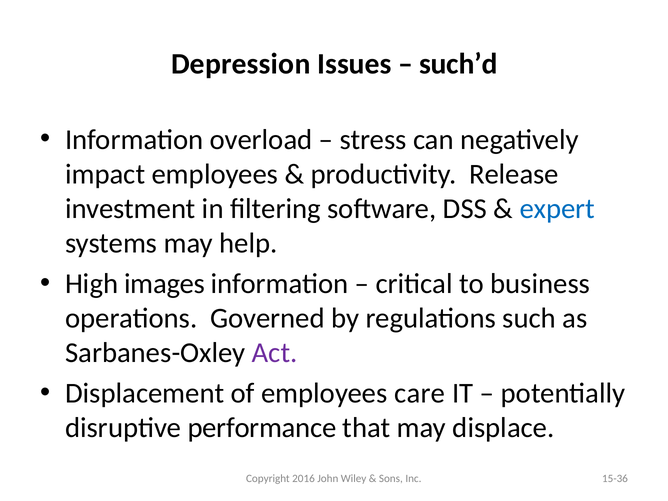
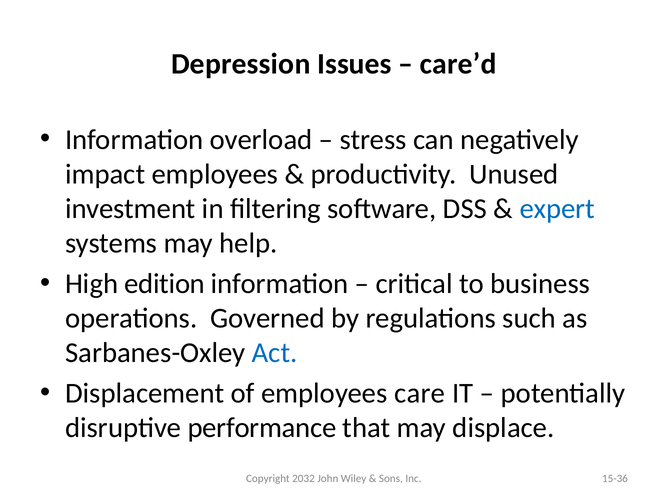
such’d: such’d -> care’d
Release: Release -> Unused
images: images -> edition
Act colour: purple -> blue
2016: 2016 -> 2032
